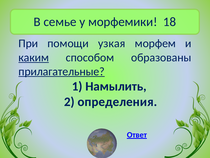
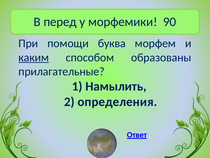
семье: семье -> перед
18: 18 -> 90
узкая: узкая -> буква
прилагательные underline: present -> none
